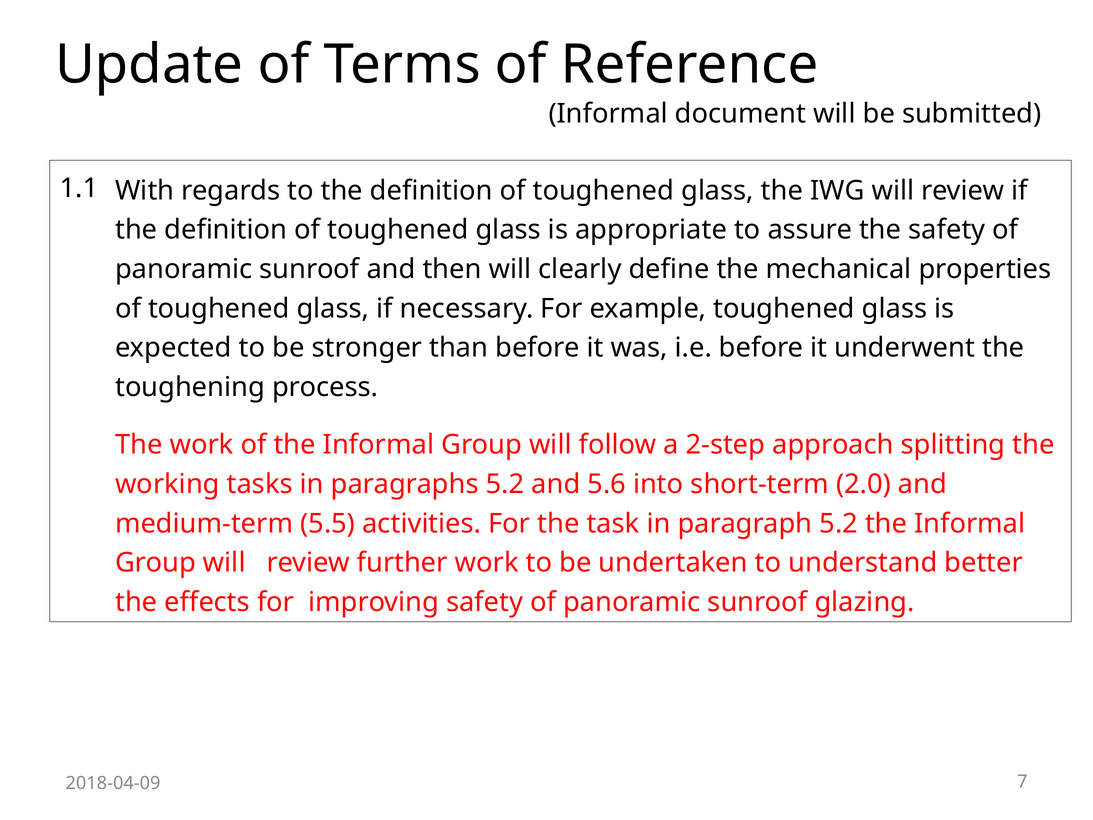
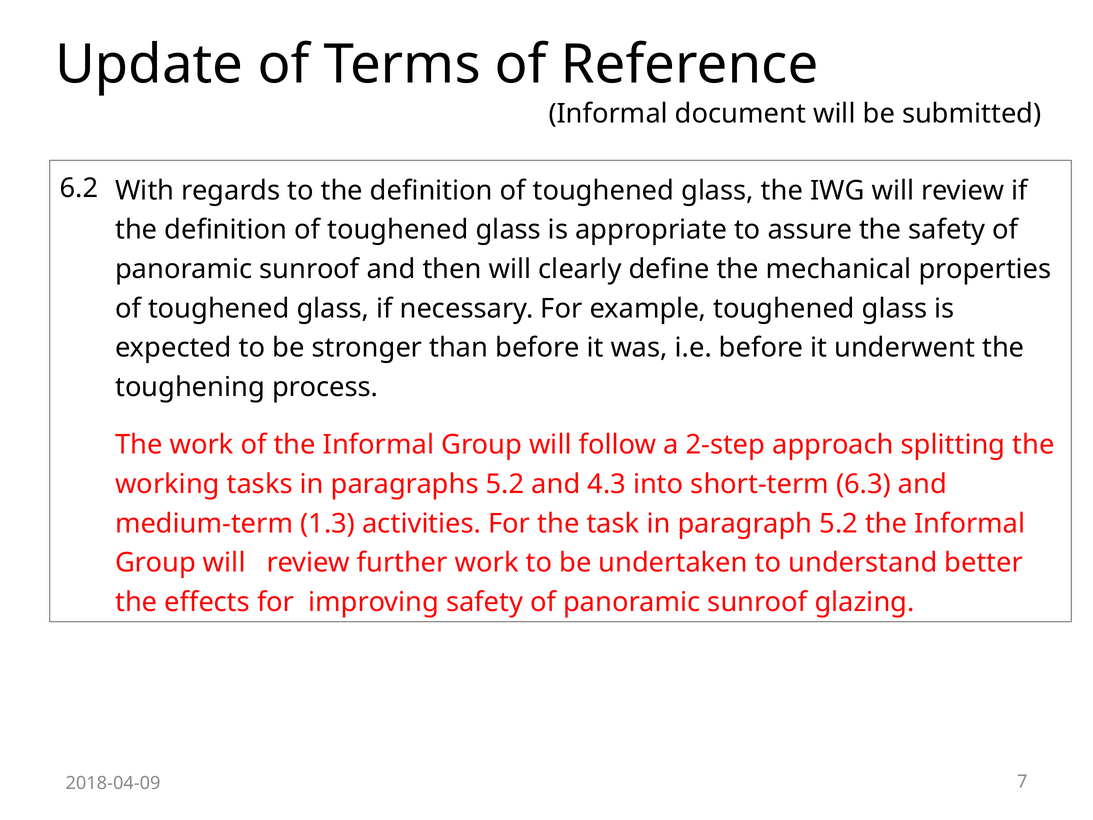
1.1: 1.1 -> 6.2
5.6: 5.6 -> 4.3
2.0: 2.0 -> 6.3
5.5: 5.5 -> 1.3
